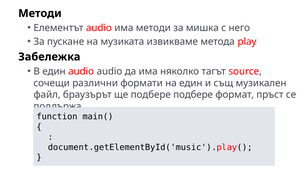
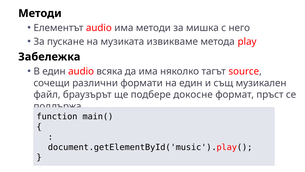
audio audio: audio -> всяка
подбере подбере: подбере -> докосне
